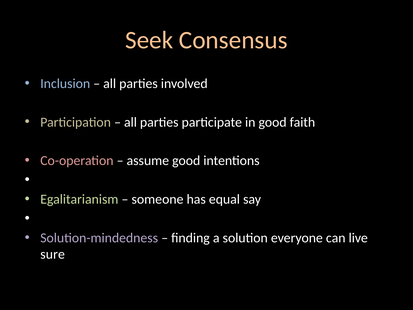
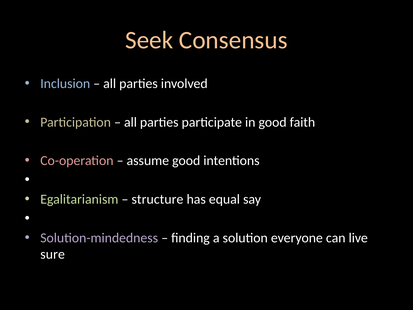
someone: someone -> structure
